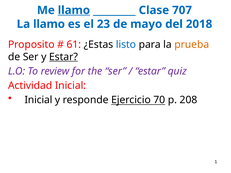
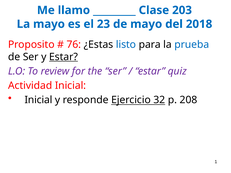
llamo at (74, 10) underline: present -> none
707: 707 -> 203
La llamo: llamo -> mayo
61: 61 -> 76
prueba colour: orange -> blue
70: 70 -> 32
